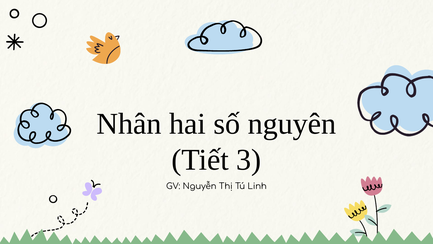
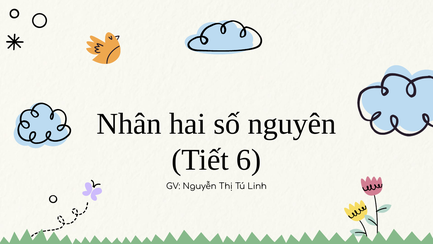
3: 3 -> 6
